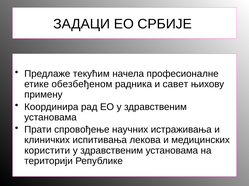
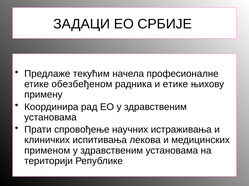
и савет: савет -> етике
користити: користити -> применом
